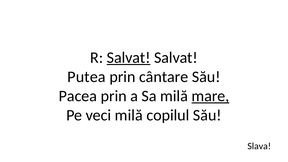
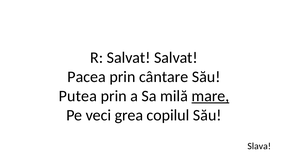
Salvat at (129, 58) underline: present -> none
Putea: Putea -> Pacea
Pacea: Pacea -> Putea
veci milă: milă -> grea
